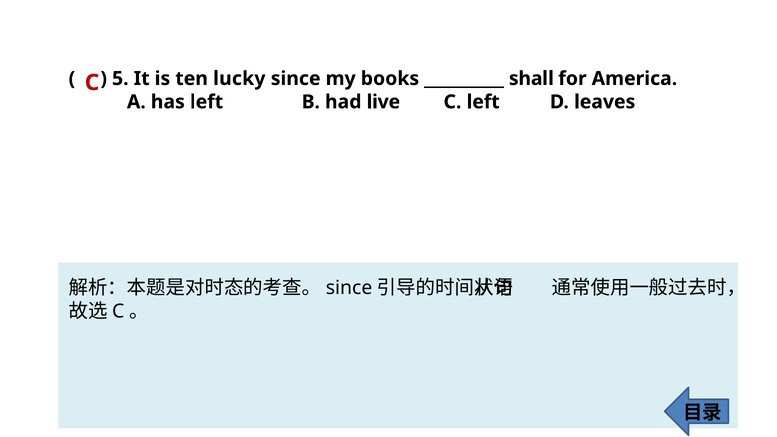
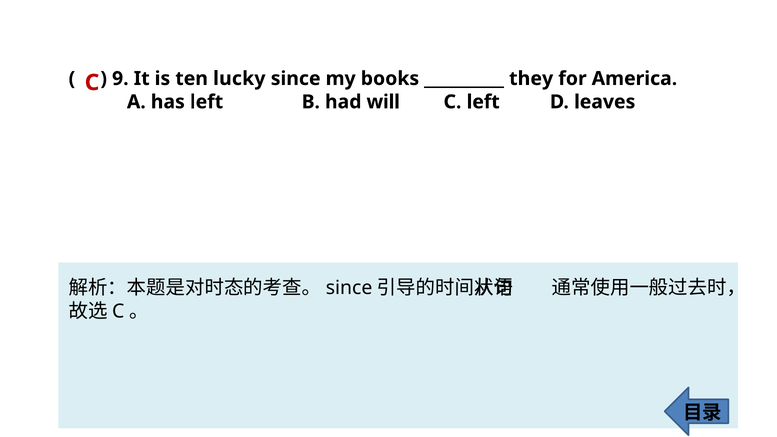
5: 5 -> 9
shall: shall -> they
live: live -> will
